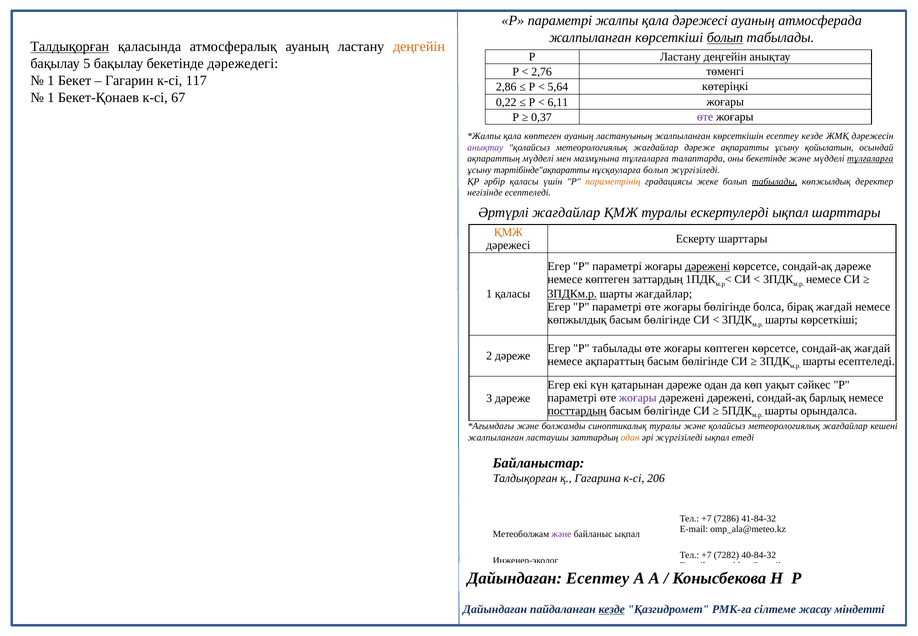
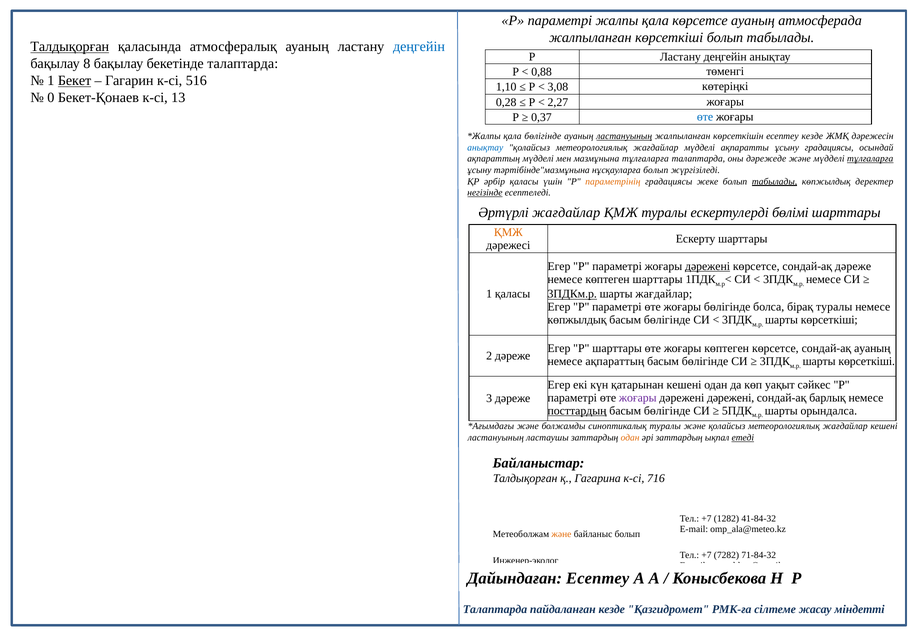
қала дәрежесі: дәрежесі -> көрсетсе
болып at (725, 38) underline: present -> none
деңгейін at (419, 47) colour: orange -> blue
5: 5 -> 8
бекетінде дәрежедегі: дәрежедегі -> талаптарда
2,76: 2,76 -> 0,88
Бекет underline: none -> present
117: 117 -> 516
2,86: 2,86 -> 1,10
5,64: 5,64 -> 3,08
1 at (51, 98): 1 -> 0
67: 67 -> 13
0,22: 0,22 -> 0,28
6,11: 6,11 -> 2,27
өте at (705, 117) colour: purple -> blue
қала көптеген: көптеген -> бөлігінде
ластануының at (624, 136) underline: none -> present
анықтау at (485, 147) colour: purple -> blue
жағдайлар дәреже: дәреже -> мүдделі
ұсыну қойылатын: қойылатын -> градациясы
оны бекетінде: бекетінде -> дәрежеде
тәртібінде"ақпаратты: тәртібінде"ақпаратты -> тәртібінде"мазмұнына
негізінде underline: none -> present
ескертулерді ықпал: ықпал -> бөлімі
көптеген заттардың: заттардың -> шарттары
бірақ жағдай: жағдай -> туралы
Р табылады: табылады -> шарттары
сондай-ақ жағдай: жағдай -> ауаның
есептеледі at (867, 361): есептеледі -> көрсеткіші
қатарынан дәреже: дәреже -> кешені
жалпыланған at (496, 437): жалпыланған -> ластануының
әрі жүргізіледі: жүргізіледі -> заттардың
етеді underline: none -> present
206: 206 -> 716
7286: 7286 -> 1282
және at (561, 534) colour: purple -> orange
байланыс ықпал: ықпал -> болып
40-84-32: 40-84-32 -> 71-84-32
Дайындаған at (495, 609): Дайындаған -> Талаптарда
кезде at (612, 609) underline: present -> none
